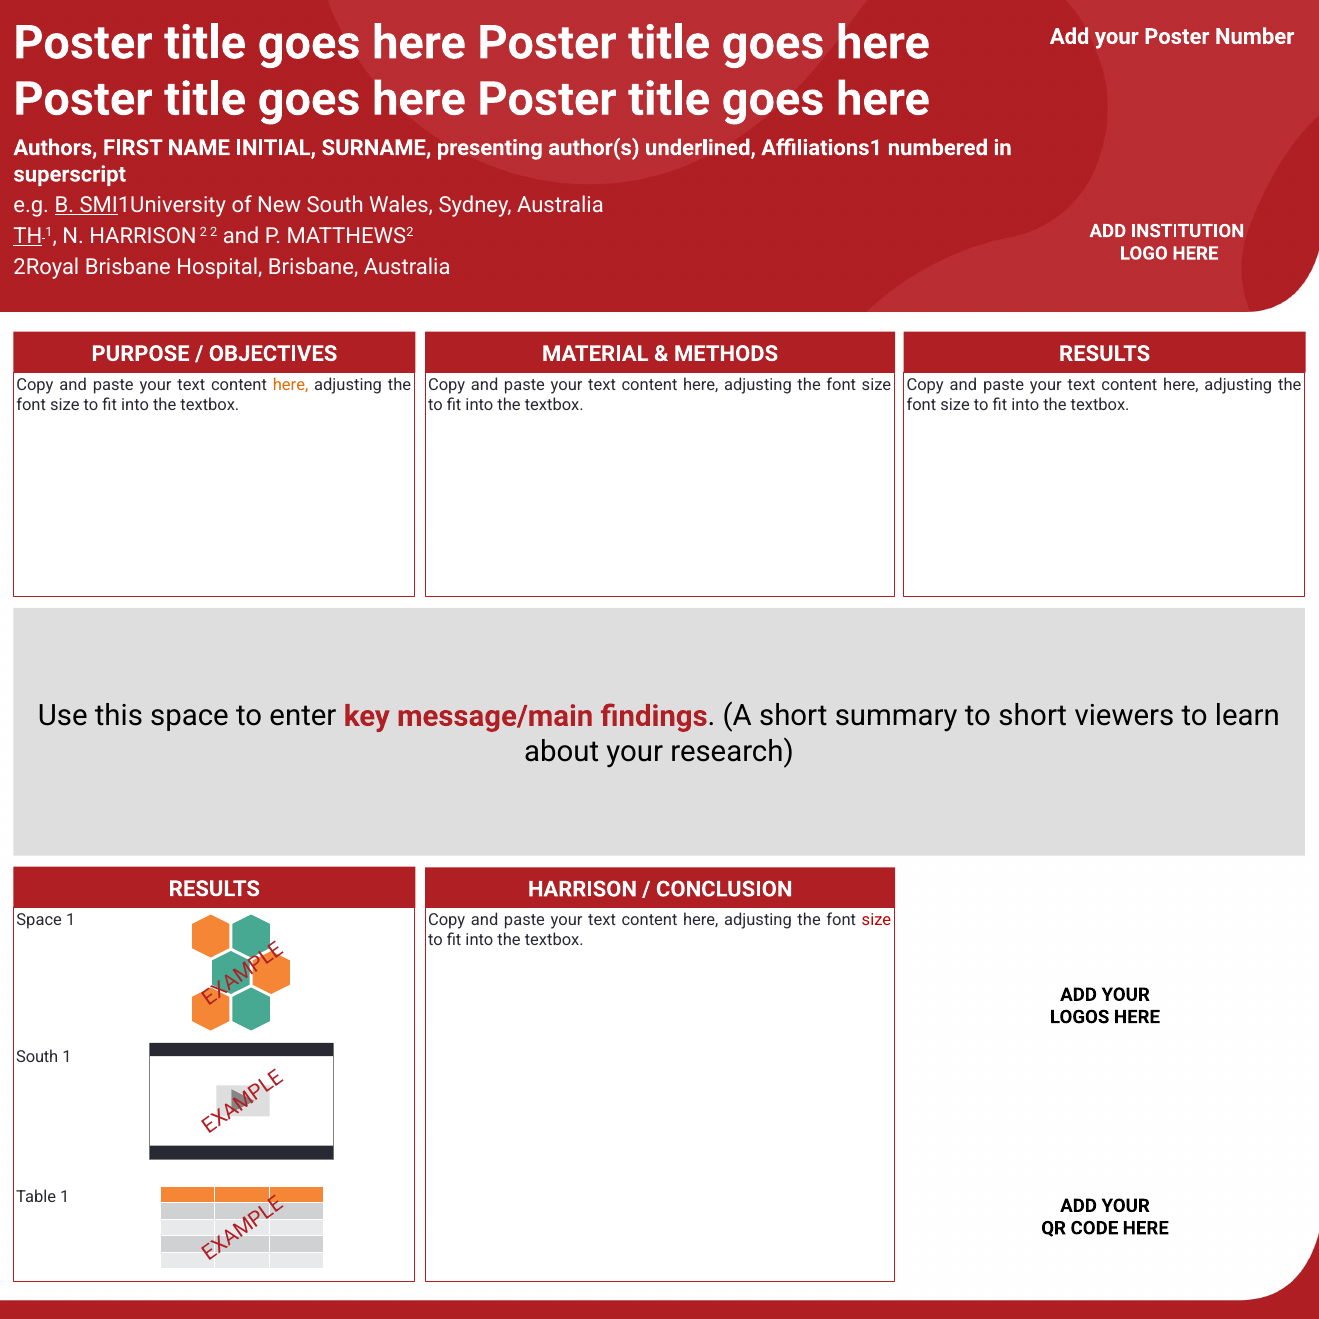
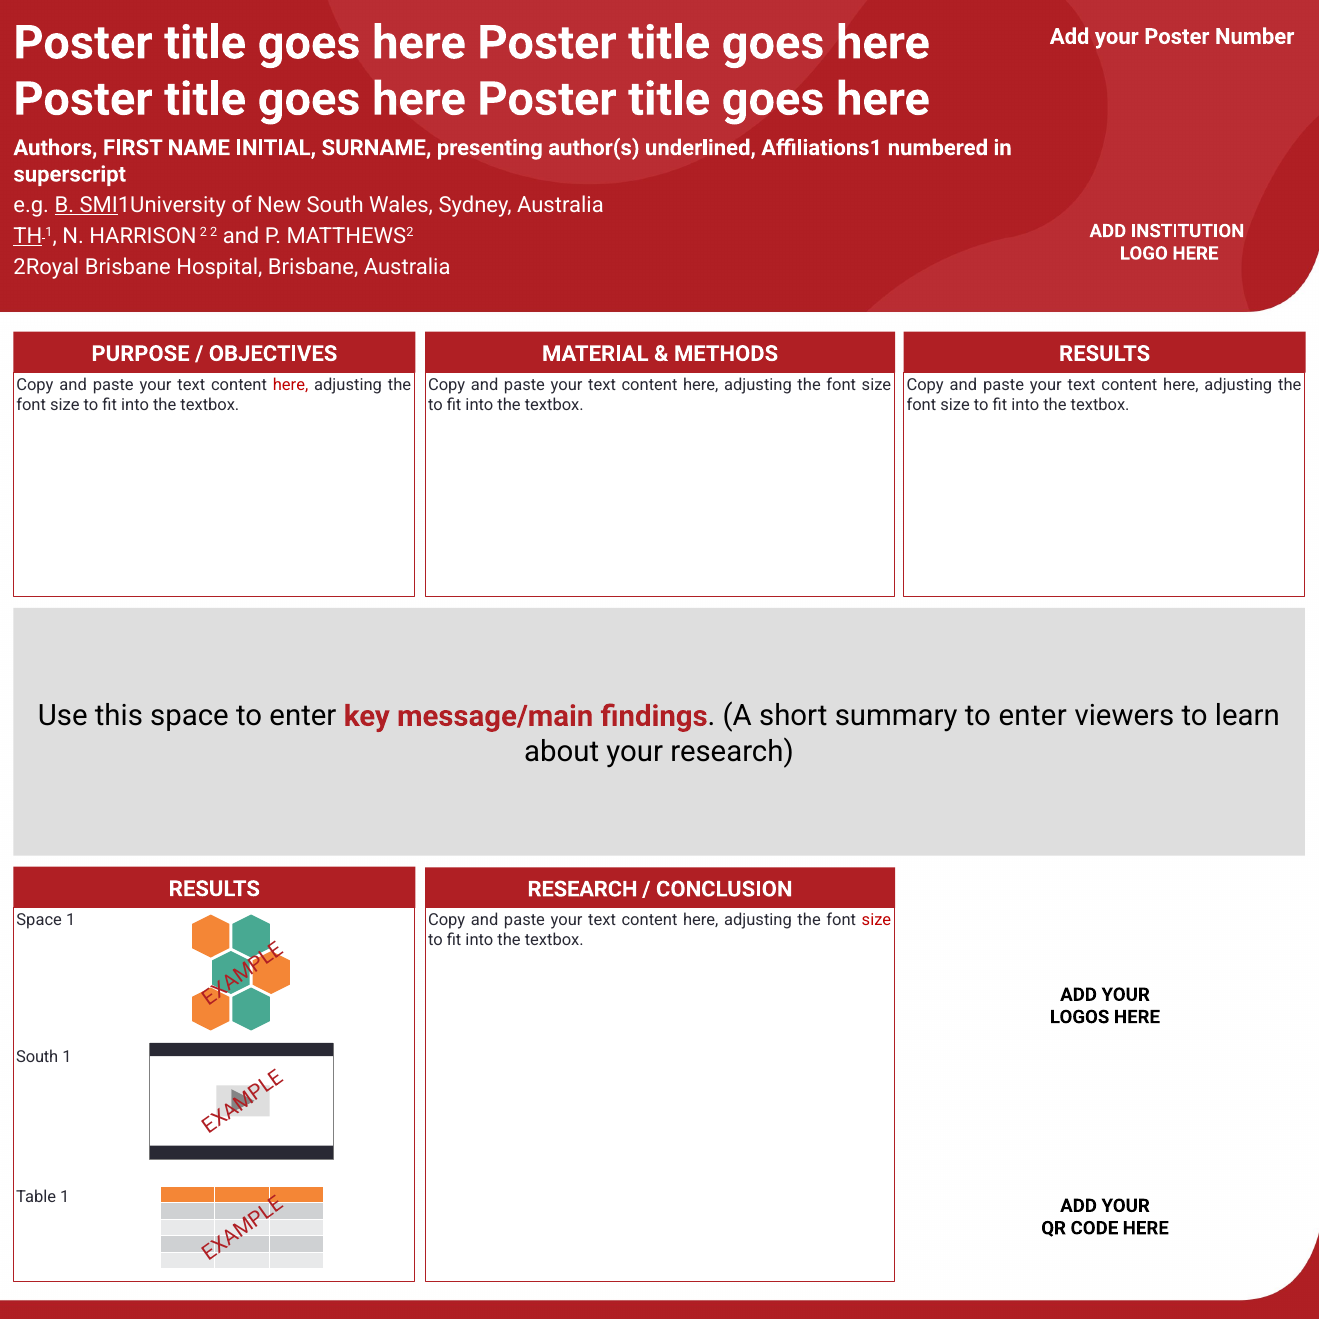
here at (291, 385) colour: orange -> red
summary to short: short -> enter
RESULTS HARRISON: HARRISON -> RESEARCH
